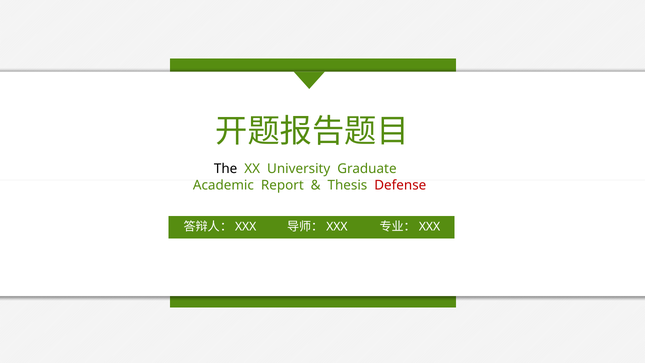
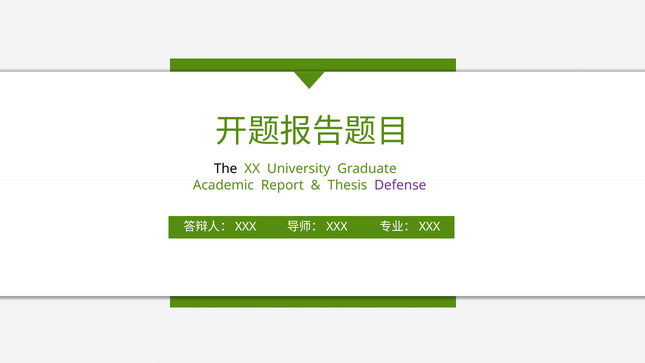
Defense colour: red -> purple
